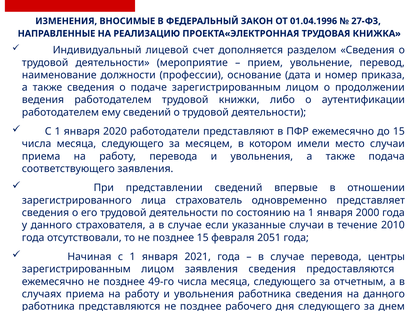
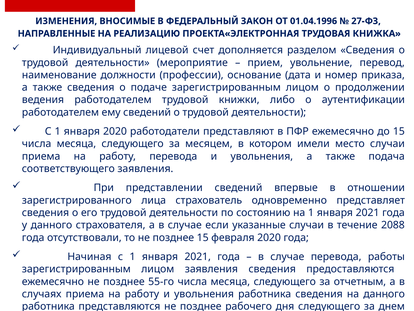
на 1 января 2000: 2000 -> 2021
2010: 2010 -> 2088
февраля 2051: 2051 -> 2020
центры: центры -> работы
49-го: 49-го -> 55-го
